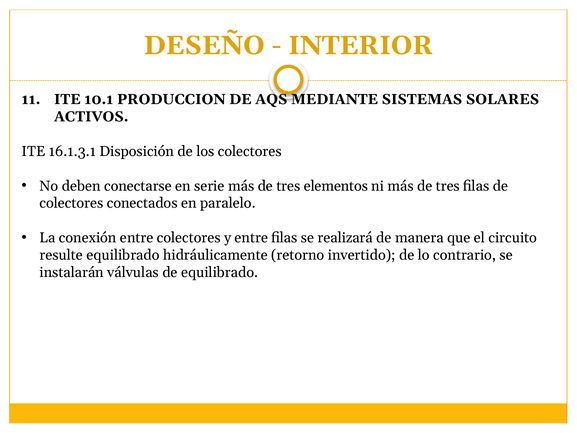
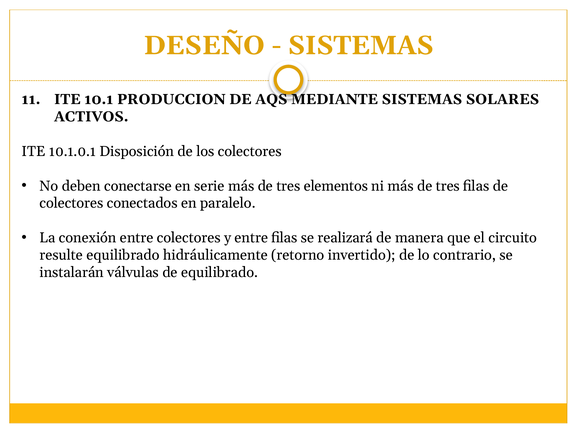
INTERIOR at (361, 45): INTERIOR -> SISTEMAS
16.1.3.1: 16.1.3.1 -> 10.1.0.1
